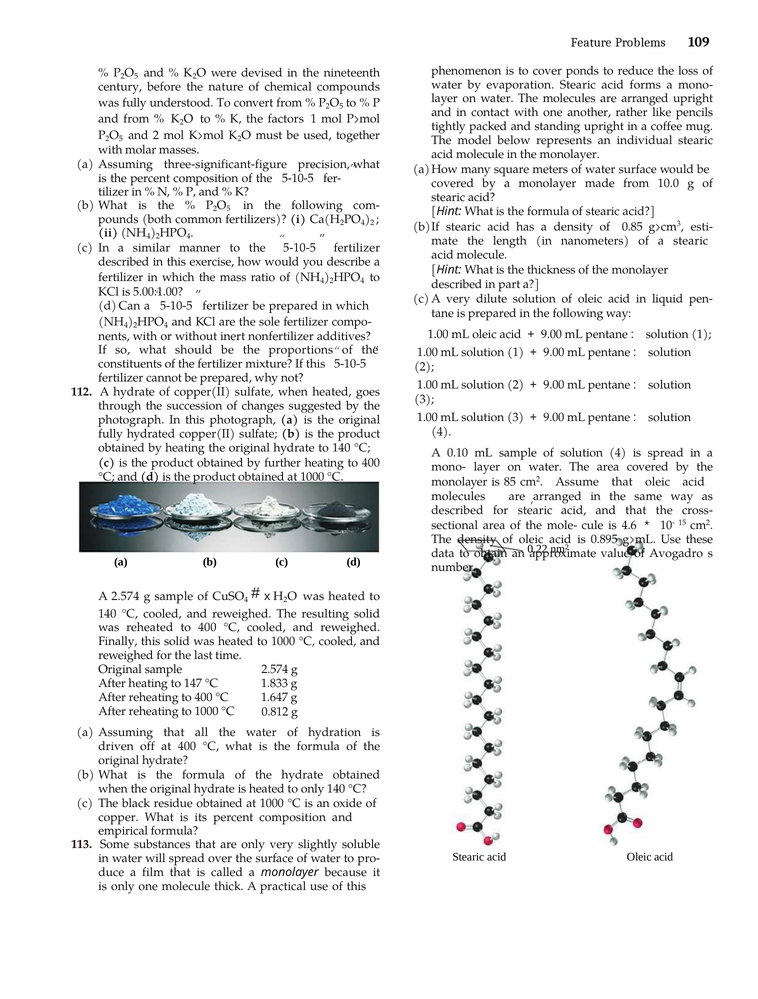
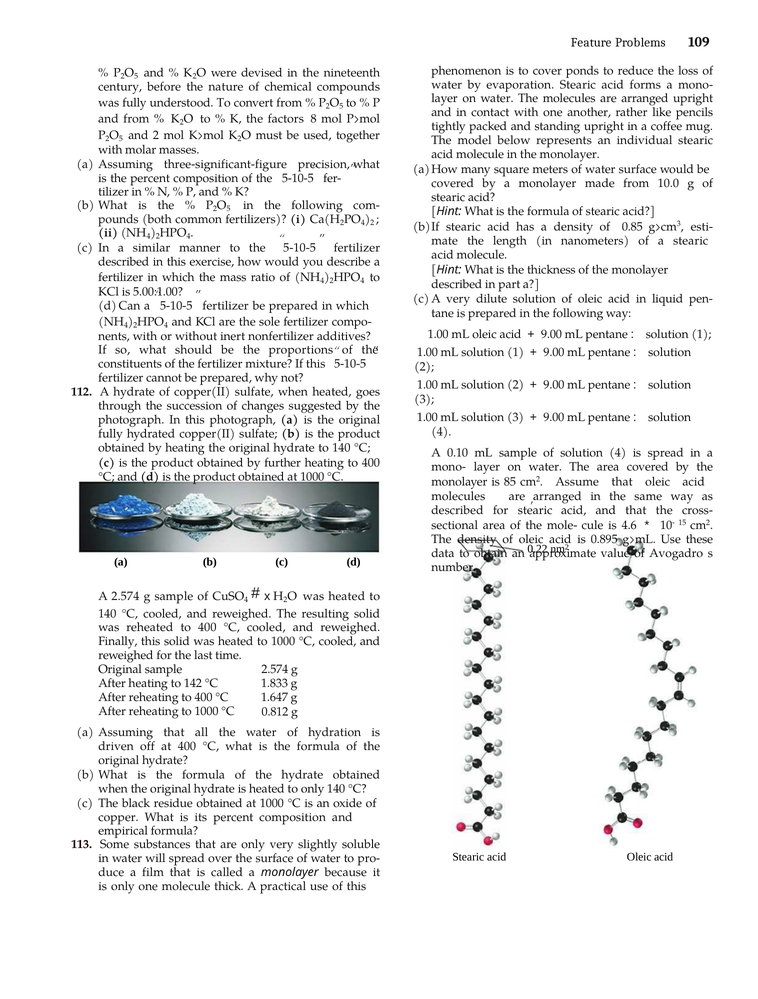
factors 1: 1 -> 8
147: 147 -> 142
